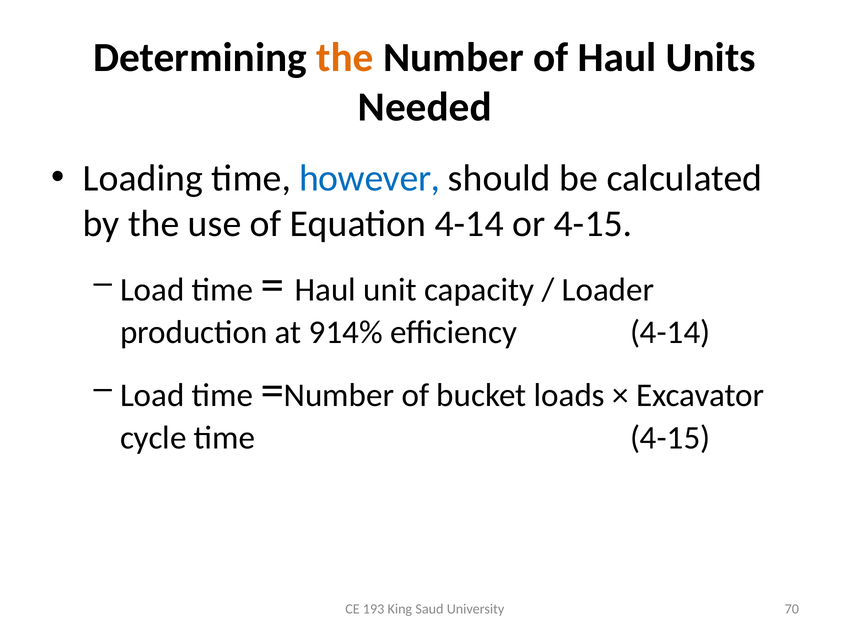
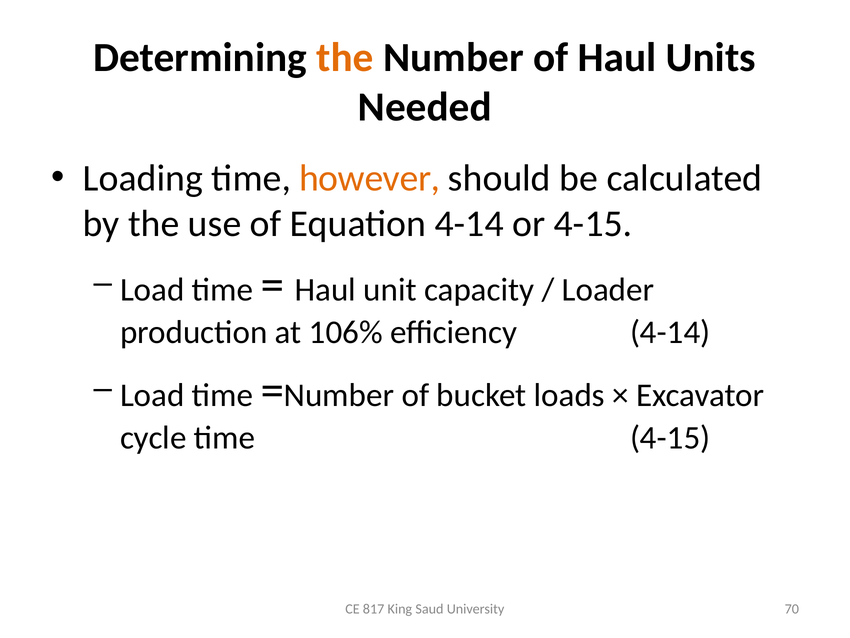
however colour: blue -> orange
914%: 914% -> 106%
193: 193 -> 817
